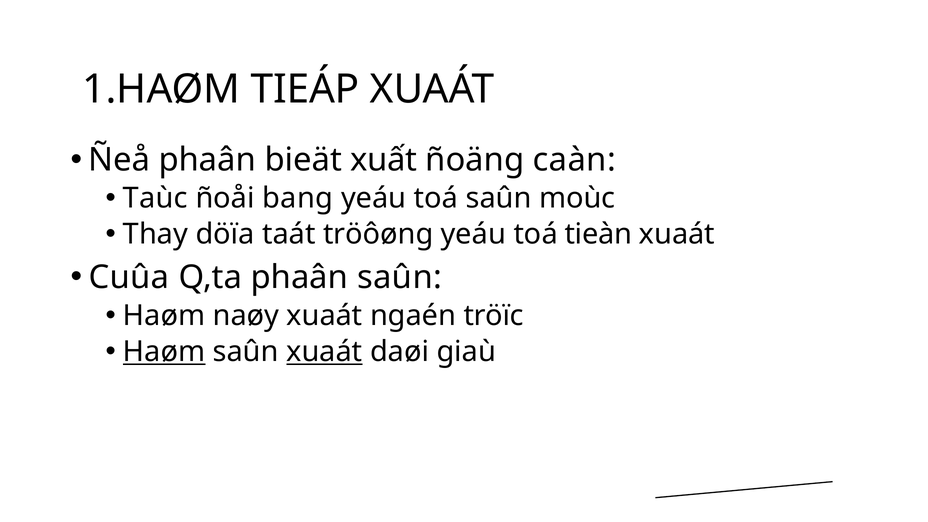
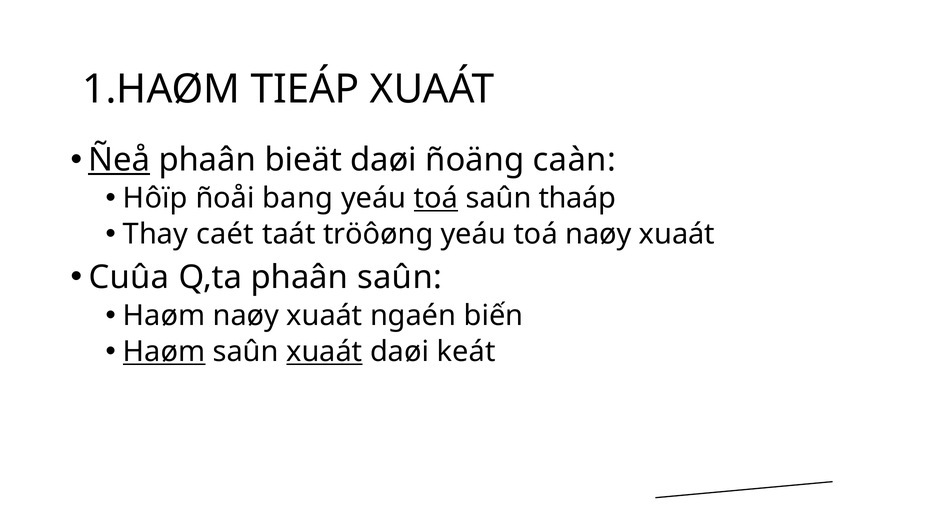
Ñeå underline: none -> present
bieät xuất: xuất -> daøi
Taùc: Taùc -> Hôïp
toá at (436, 198) underline: none -> present
moùc: moùc -> thaáp
döïa: döïa -> caét
toá tieàn: tieàn -> naøy
tröïc: tröïc -> biến
giaù: giaù -> keát
